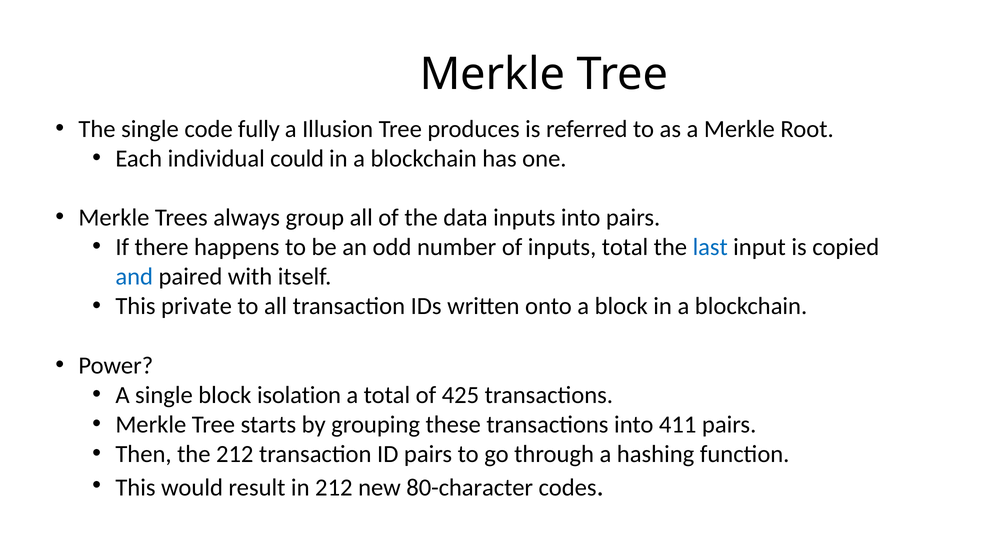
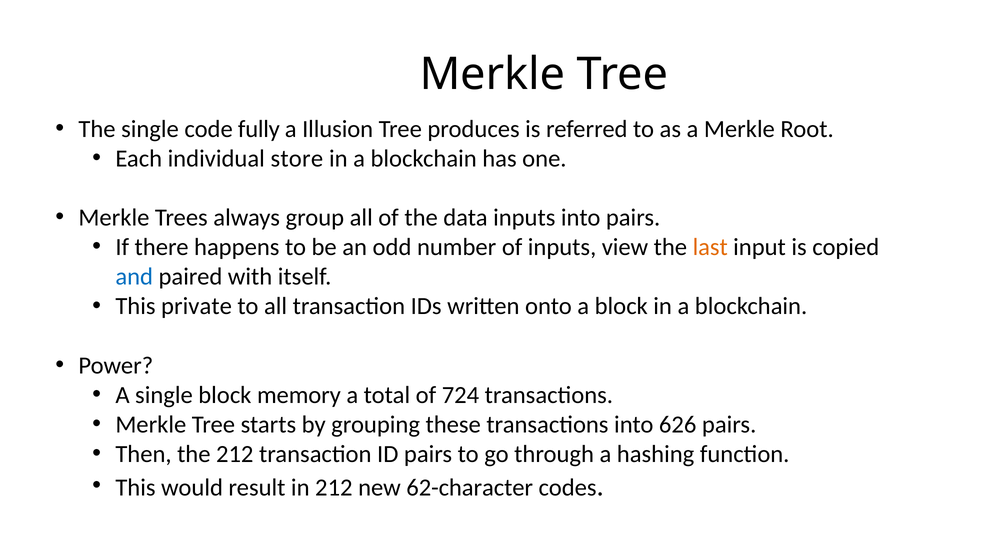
could: could -> store
inputs total: total -> view
last colour: blue -> orange
isolation: isolation -> memory
425: 425 -> 724
411: 411 -> 626
80-character: 80-character -> 62-character
